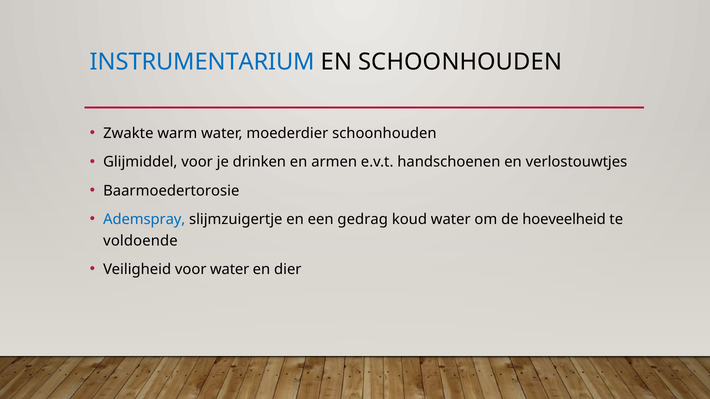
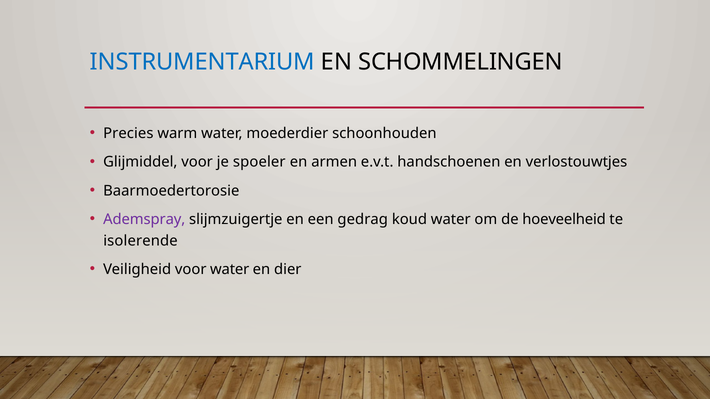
EN SCHOONHOUDEN: SCHOONHOUDEN -> SCHOMMELINGEN
Zwakte: Zwakte -> Precies
drinken: drinken -> spoeler
Ademspray colour: blue -> purple
voldoende: voldoende -> isolerende
